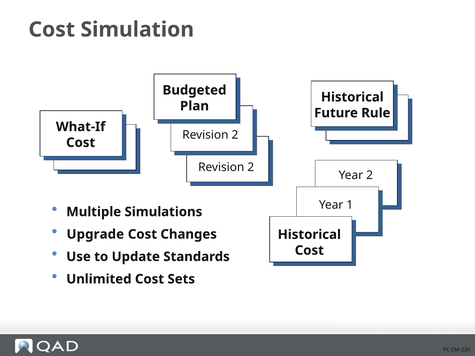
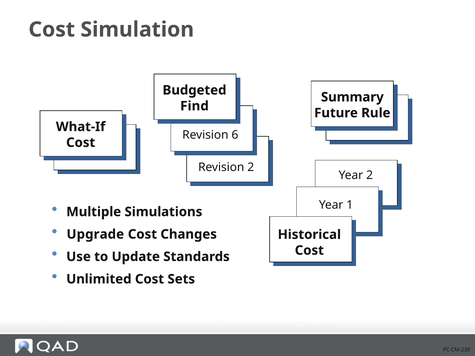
Historical at (352, 97): Historical -> Summary
Plan: Plan -> Find
2 at (235, 135): 2 -> 6
